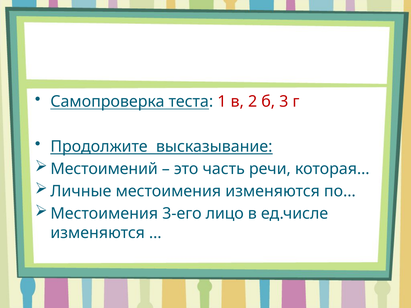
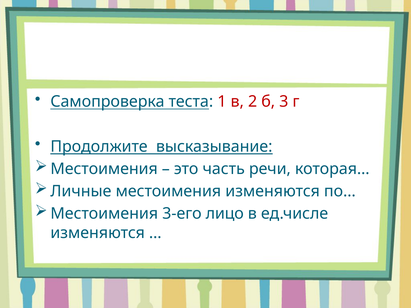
Местоимений at (104, 169): Местоимений -> Местоимения
